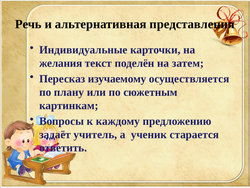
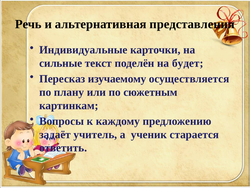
желания: желания -> сильные
затем: затем -> будет
